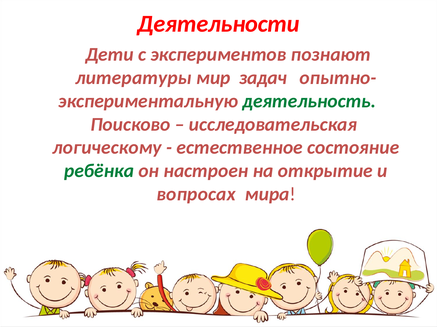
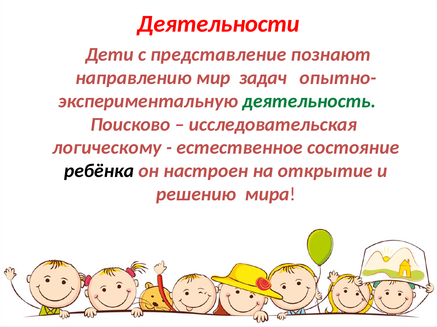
экспериментов: экспериментов -> представление
литературы: литературы -> направлению
ребёнка colour: green -> black
вопросах: вопросах -> решению
